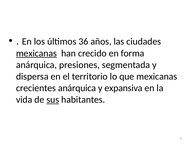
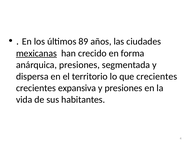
36: 36 -> 89
que mexicanas: mexicanas -> crecientes
crecientes anárquica: anárquica -> expansiva
y expansiva: expansiva -> presiones
sus underline: present -> none
